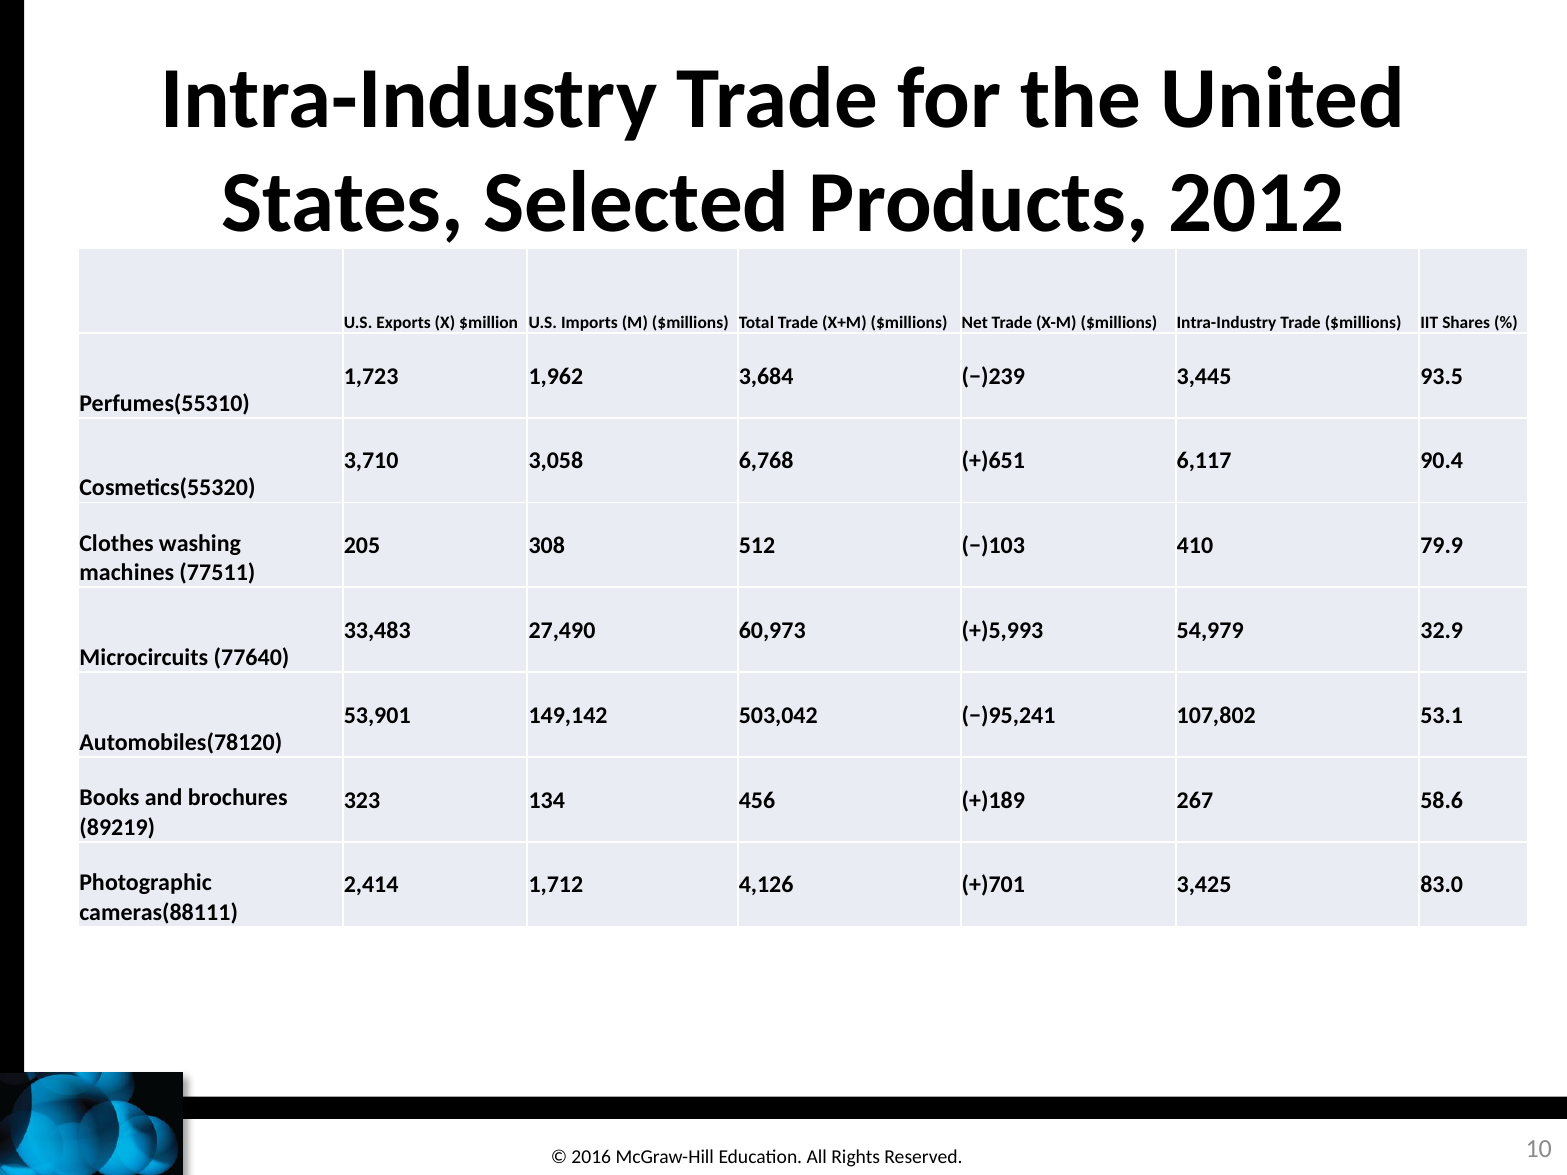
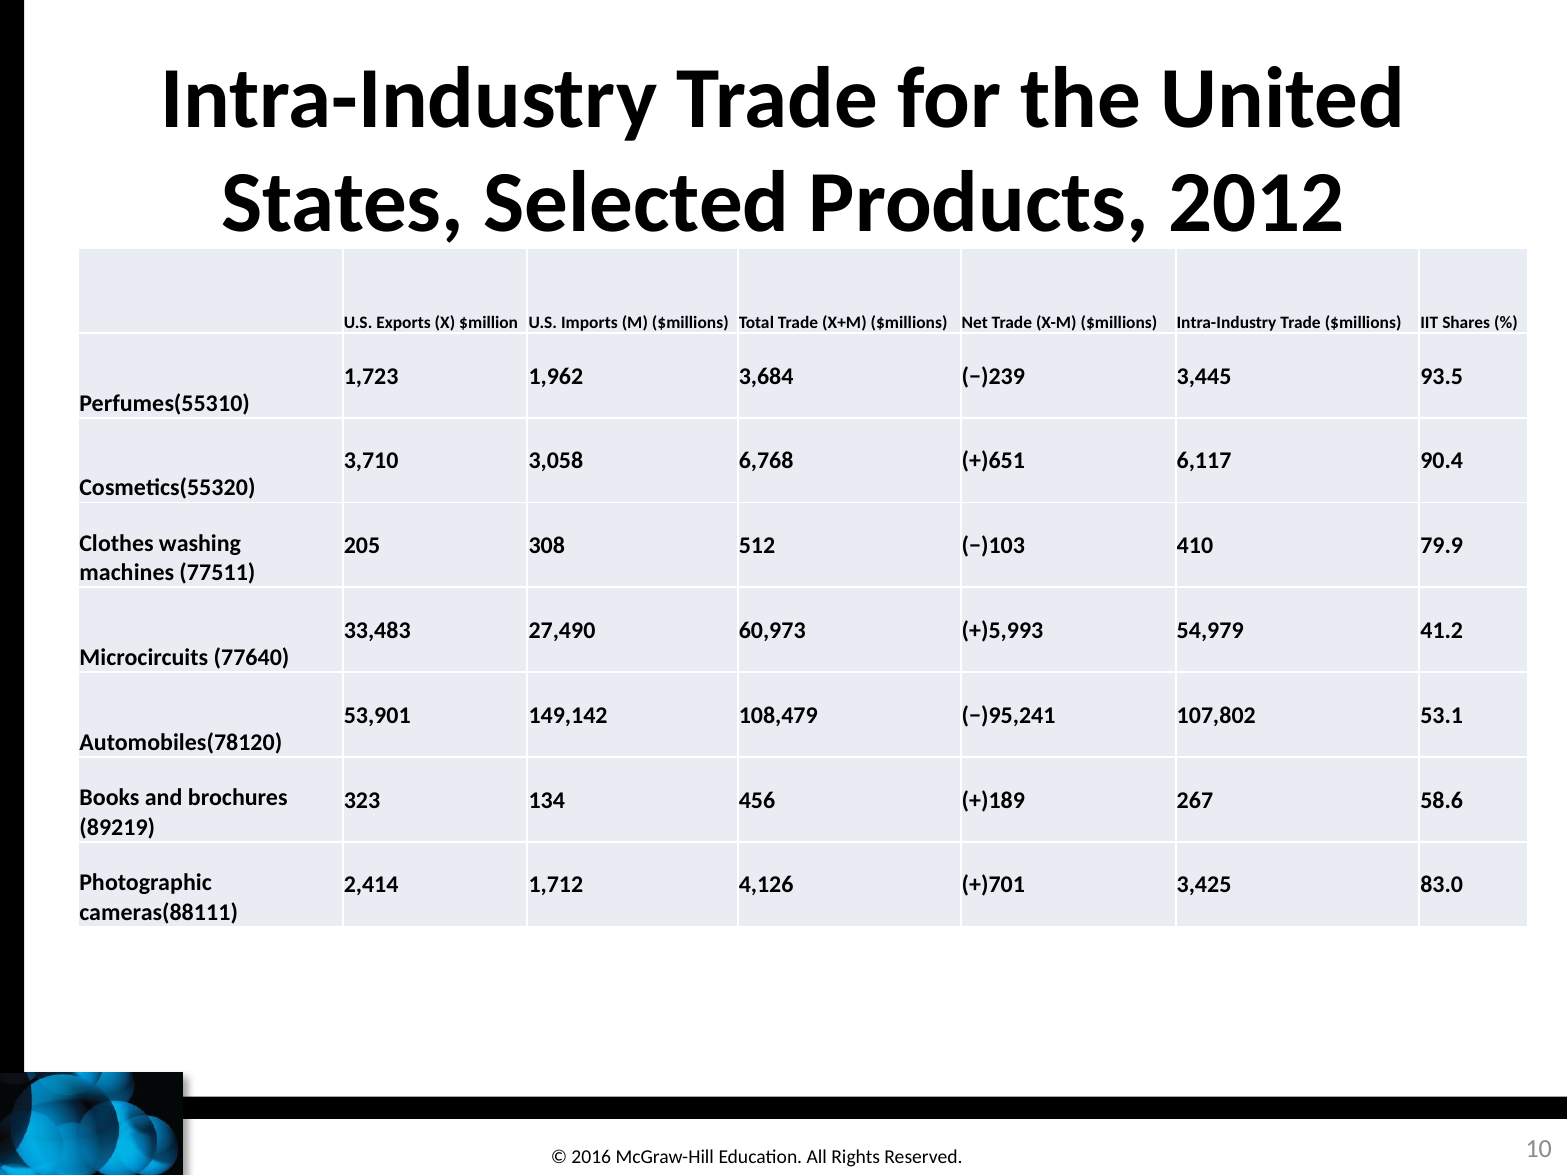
32.9: 32.9 -> 41.2
503,042: 503,042 -> 108,479
